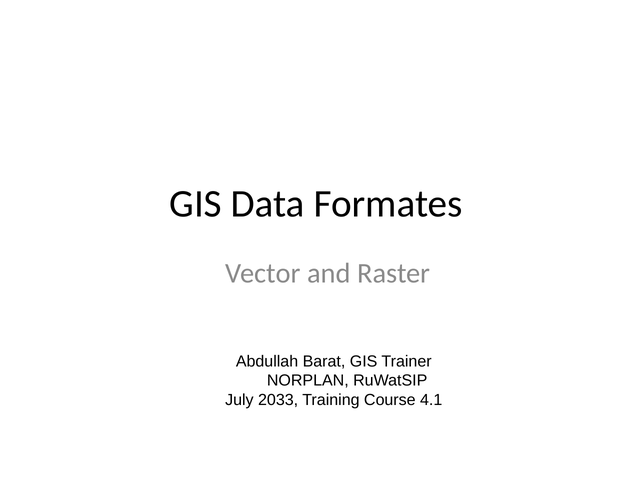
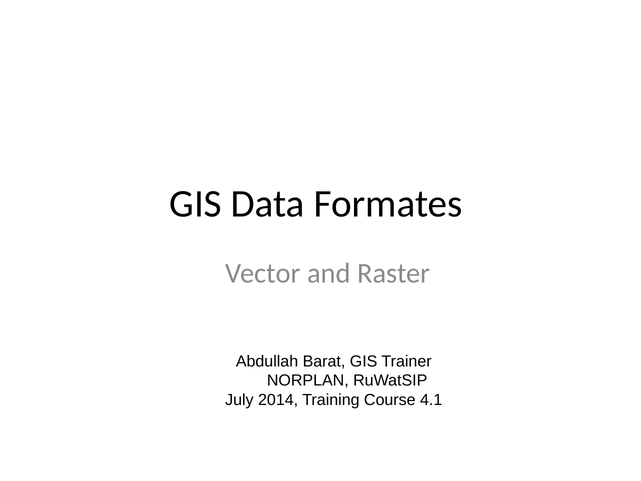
2033: 2033 -> 2014
